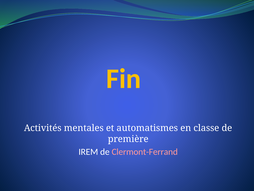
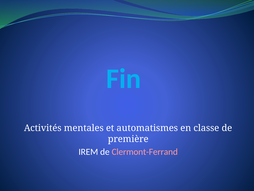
Fin colour: yellow -> light blue
